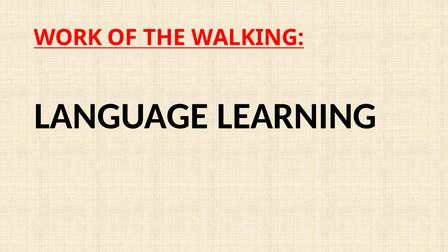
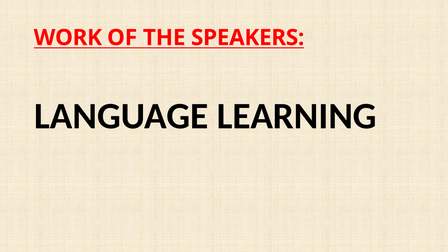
WALKING: WALKING -> SPEAKERS
